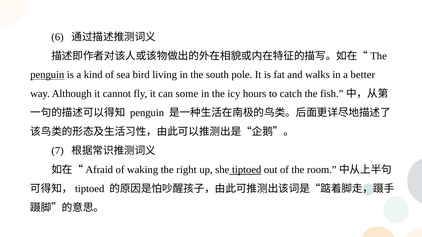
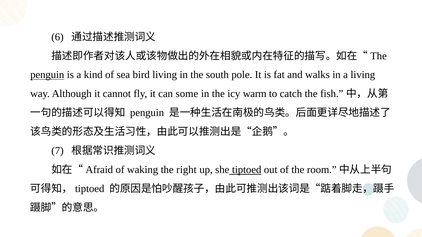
a better: better -> living
hours: hours -> warm
